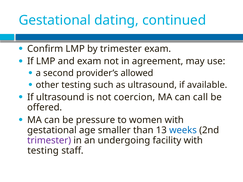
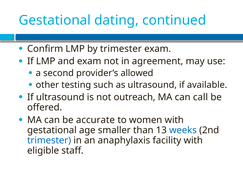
coercion: coercion -> outreach
pressure: pressure -> accurate
trimester at (49, 141) colour: purple -> blue
undergoing: undergoing -> anaphylaxis
testing at (43, 151): testing -> eligible
